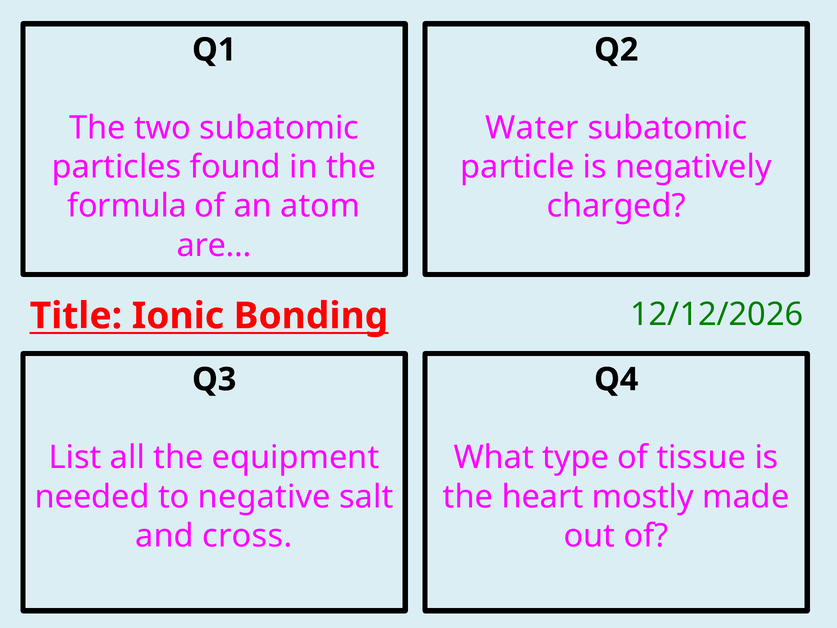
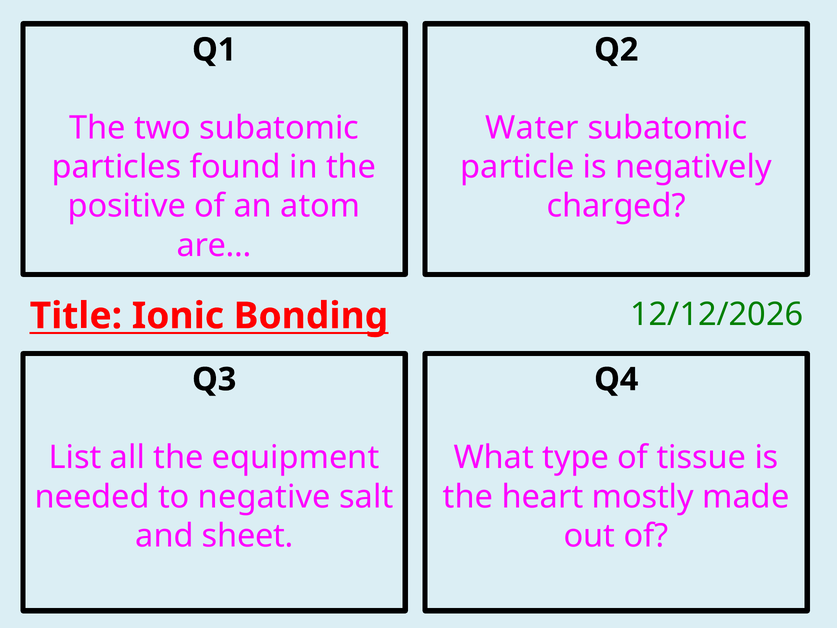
formula: formula -> positive
cross: cross -> sheet
